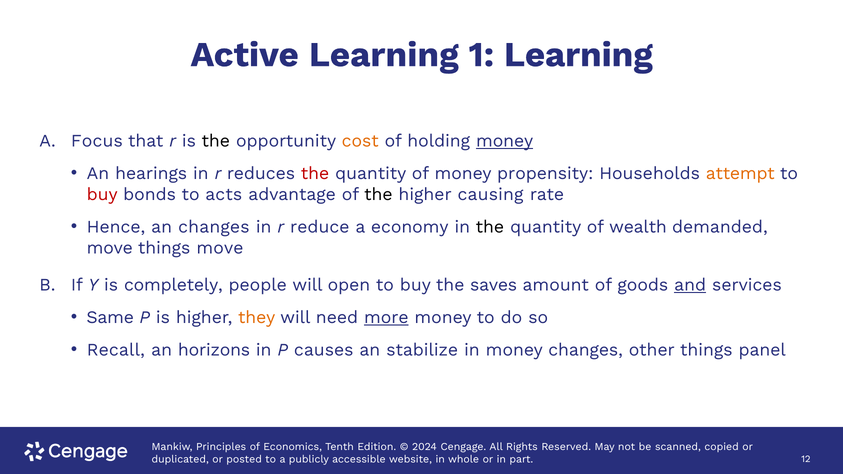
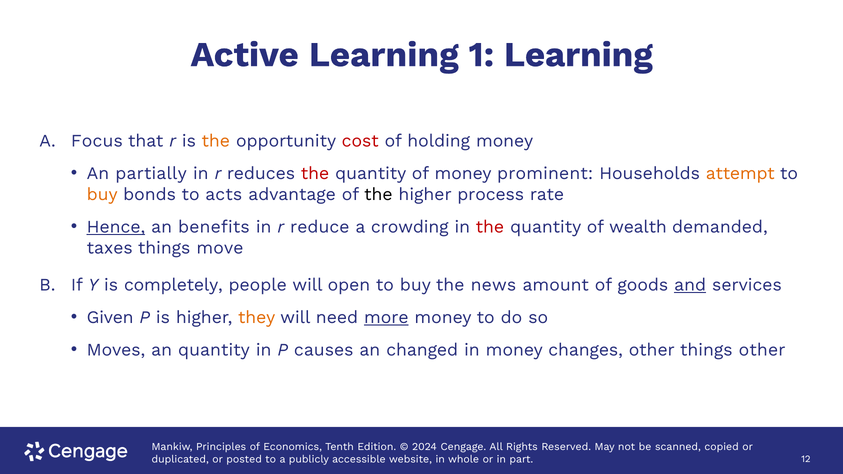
the at (216, 141) colour: black -> orange
cost colour: orange -> red
money at (505, 141) underline: present -> none
hearings: hearings -> partially
propensity: propensity -> prominent
buy at (102, 195) colour: red -> orange
causing: causing -> process
Hence underline: none -> present
an changes: changes -> benefits
economy: economy -> crowding
the at (490, 227) colour: black -> red
move at (110, 248): move -> taxes
saves: saves -> news
Same: Same -> Given
Recall: Recall -> Moves
an horizons: horizons -> quantity
stabilize: stabilize -> changed
things panel: panel -> other
